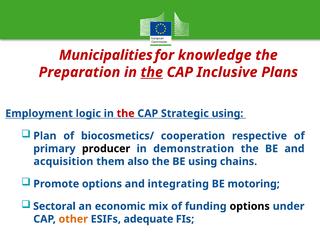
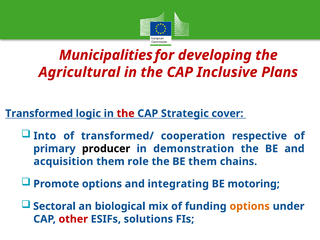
knowledge: knowledge -> developing
Preparation: Preparation -> Agricultural
the at (152, 72) underline: present -> none
Employment: Employment -> Transformed
Strategic using: using -> cover
Plan: Plan -> Into
biocosmetics/: biocosmetics/ -> transformed/
also: also -> role
BE using: using -> them
economic: economic -> biological
options at (250, 206) colour: black -> orange
other colour: orange -> red
adequate: adequate -> solutions
